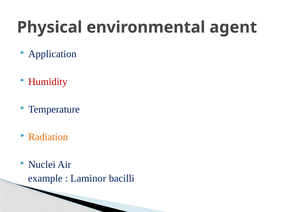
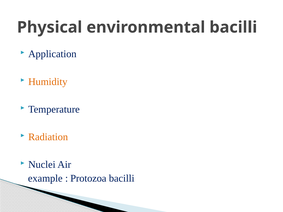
environmental agent: agent -> bacilli
Humidity colour: red -> orange
Laminor: Laminor -> Protozoa
